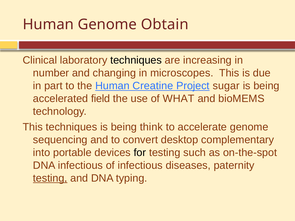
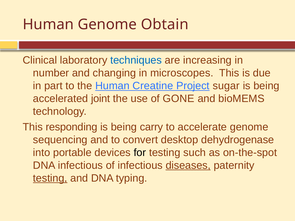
techniques at (136, 60) colour: black -> blue
field: field -> joint
WHAT: WHAT -> GONE
This techniques: techniques -> responding
think: think -> carry
complementary: complementary -> dehydrogenase
diseases underline: none -> present
